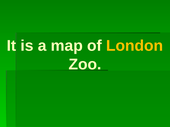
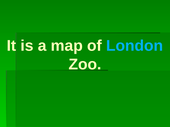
London colour: yellow -> light blue
